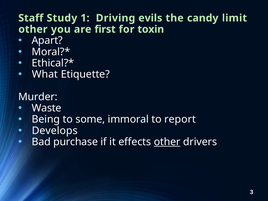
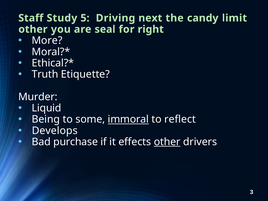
1: 1 -> 5
evils: evils -> next
first: first -> seal
toxin: toxin -> right
Apart: Apart -> More
What: What -> Truth
Waste: Waste -> Liquid
immoral underline: none -> present
report: report -> reflect
